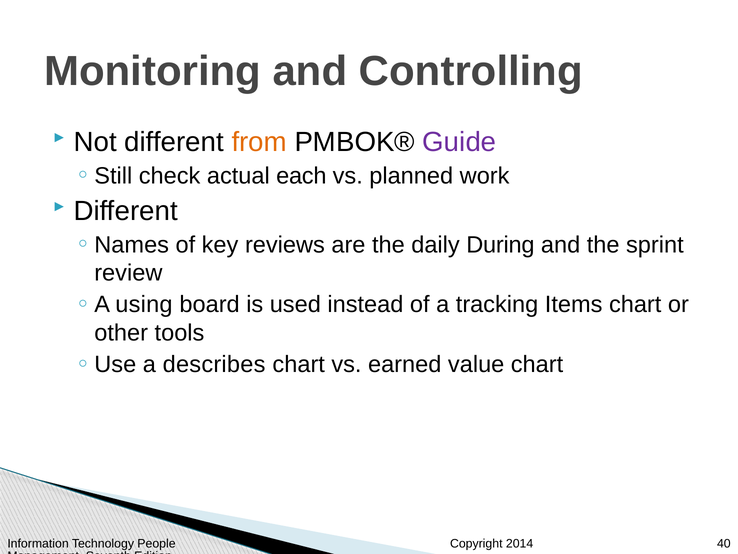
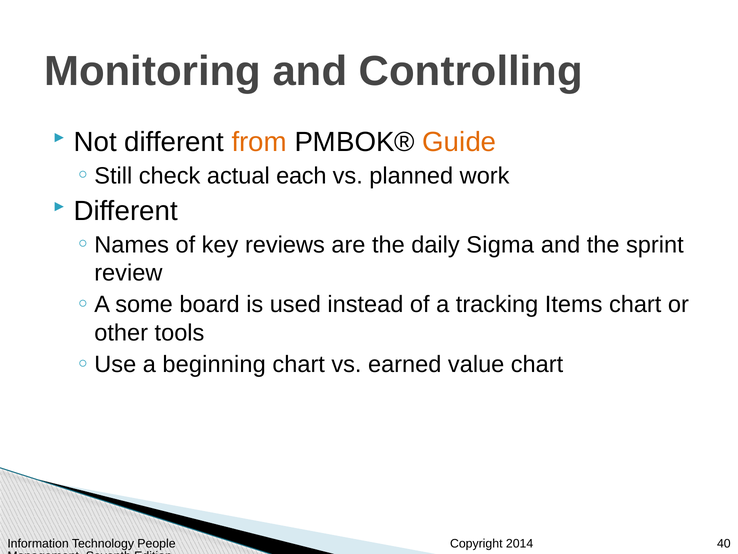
Guide colour: purple -> orange
During: During -> Sigma
using: using -> some
describes: describes -> beginning
